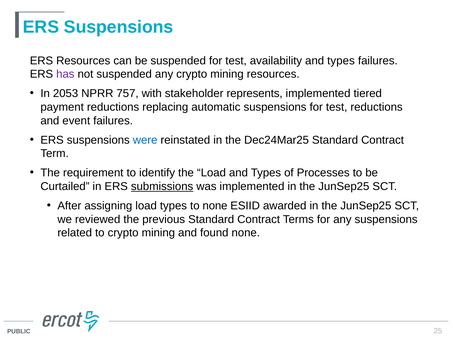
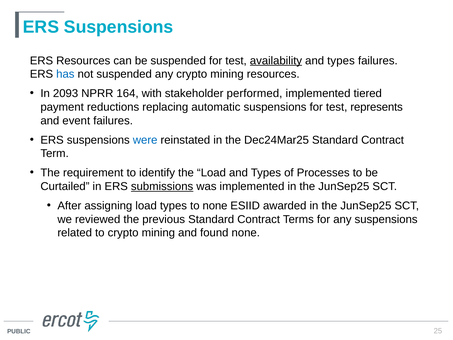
availability underline: none -> present
has colour: purple -> blue
2053: 2053 -> 2093
757: 757 -> 164
represents: represents -> performed
test reductions: reductions -> represents
